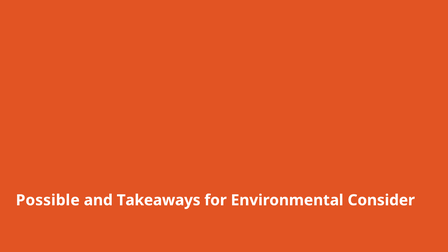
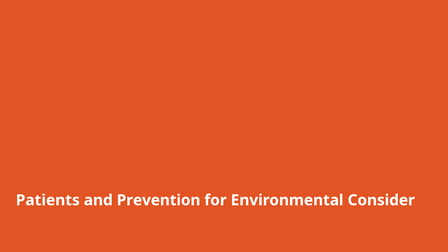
Possible: Possible -> Patients
Takeaways: Takeaways -> Prevention
